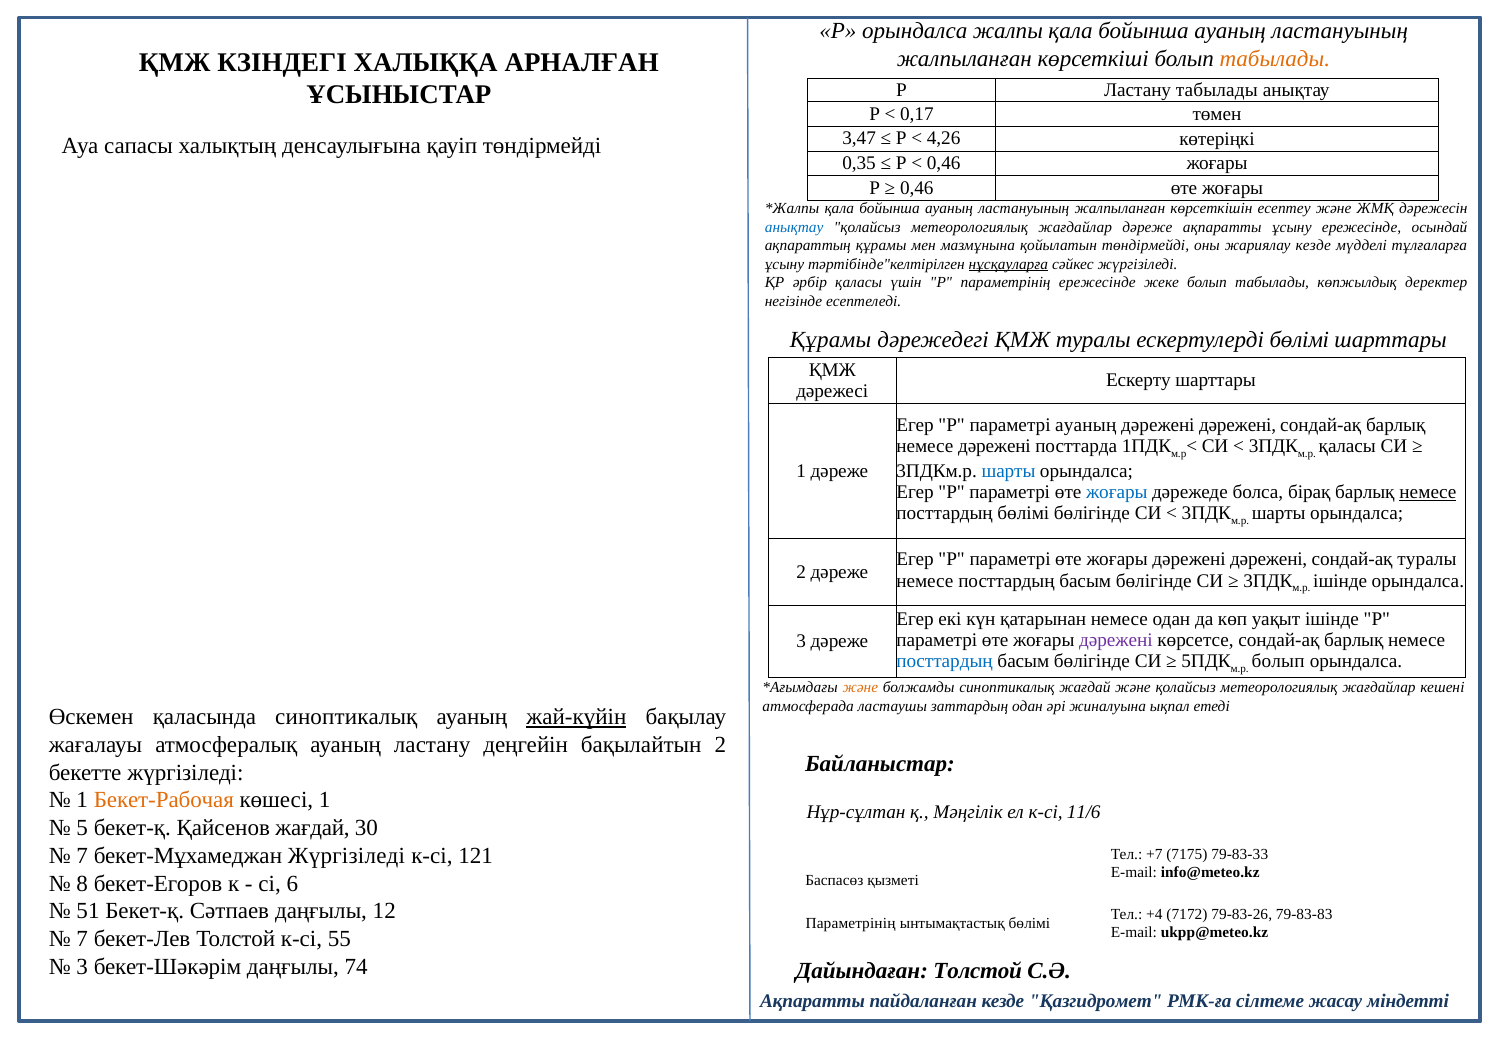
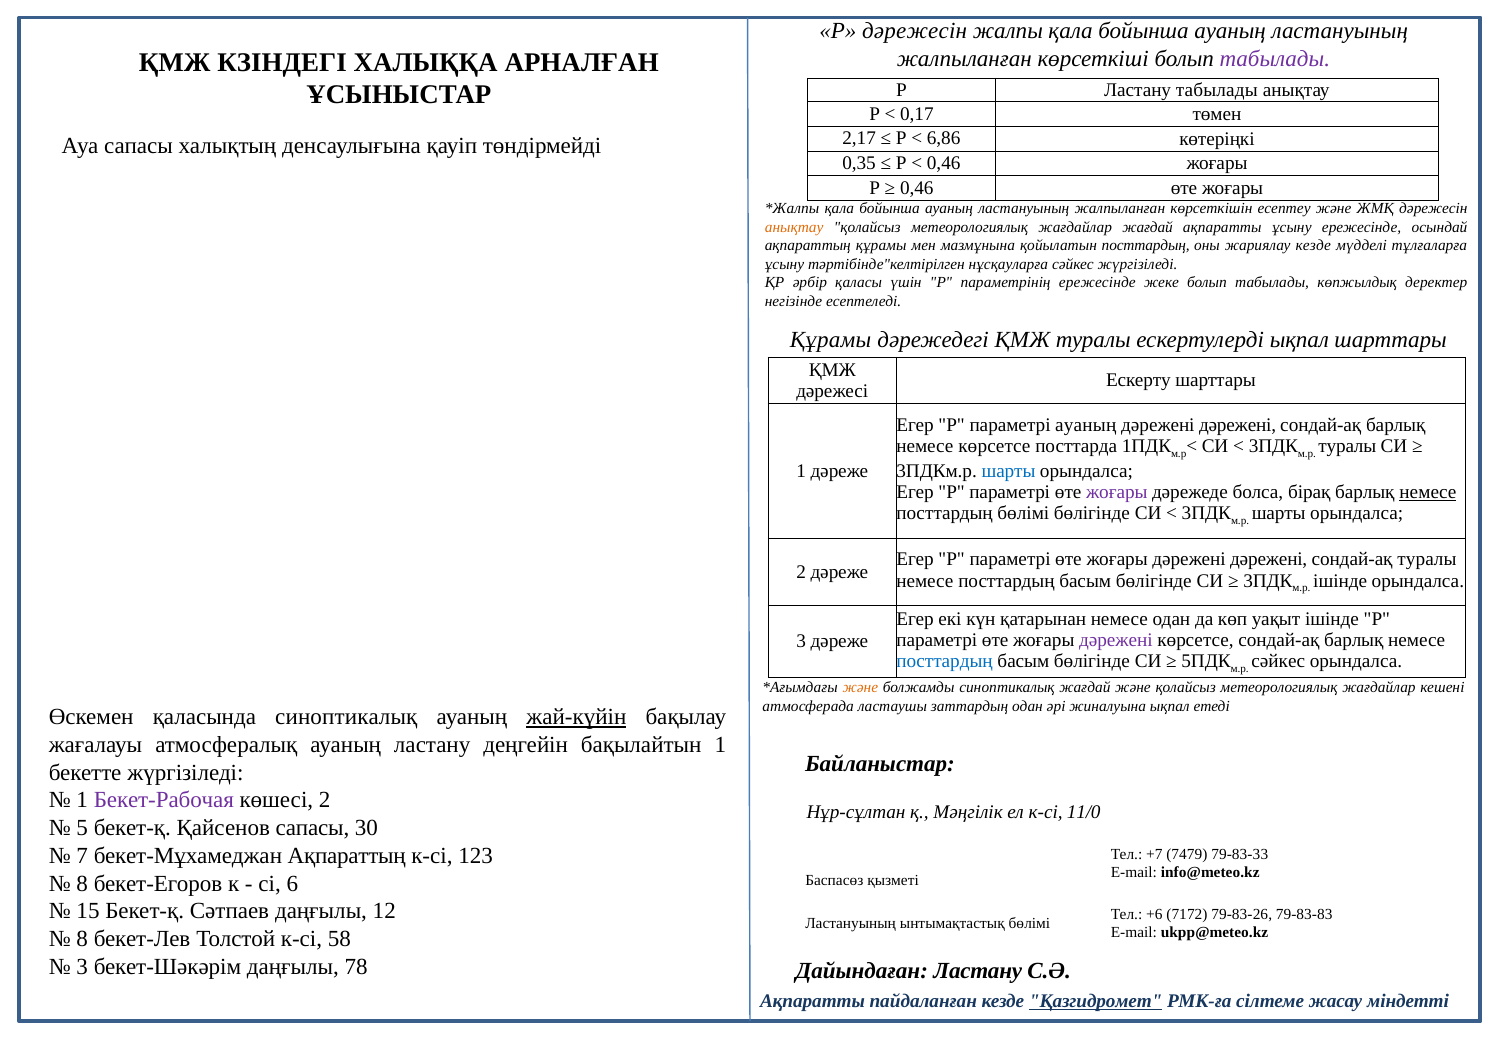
Р орындалса: орындалса -> дәрежесін
табылады at (1275, 59) colour: orange -> purple
3,47: 3,47 -> 2,17
4,26: 4,26 -> 6,86
анықтау at (794, 227) colour: blue -> orange
жағдайлар дәреже: дәреже -> жағдай
қойылатын төндірмейді: төндірмейді -> посттардың
нұсқауларға underline: present -> none
ескертулерді бөлімі: бөлімі -> ықпал
немесе дәрежені: дәрежені -> көрсетсе
қаласы at (1347, 446): қаласы -> туралы
жоғары at (1117, 492) colour: blue -> purple
болып at (1278, 661): болып -> сәйкес
бақылайтын 2: 2 -> 1
Бекет-Рабочая colour: orange -> purple
көшесі 1: 1 -> 2
11/6: 11/6 -> 11/0
Қайсенов жағдай: жағдай -> сапасы
бекет-Мұхамеджан Жүргізіледі: Жүргізіледі -> Ақпараттың
121: 121 -> 123
7175: 7175 -> 7479
51: 51 -> 15
+4: +4 -> +6
Параметрінің at (851, 923): Параметрінің -> Ластануының
7 at (82, 938): 7 -> 8
55: 55 -> 58
74: 74 -> 78
Дайындаған Толстой: Толстой -> Ластану
Қазгидромет underline: none -> present
